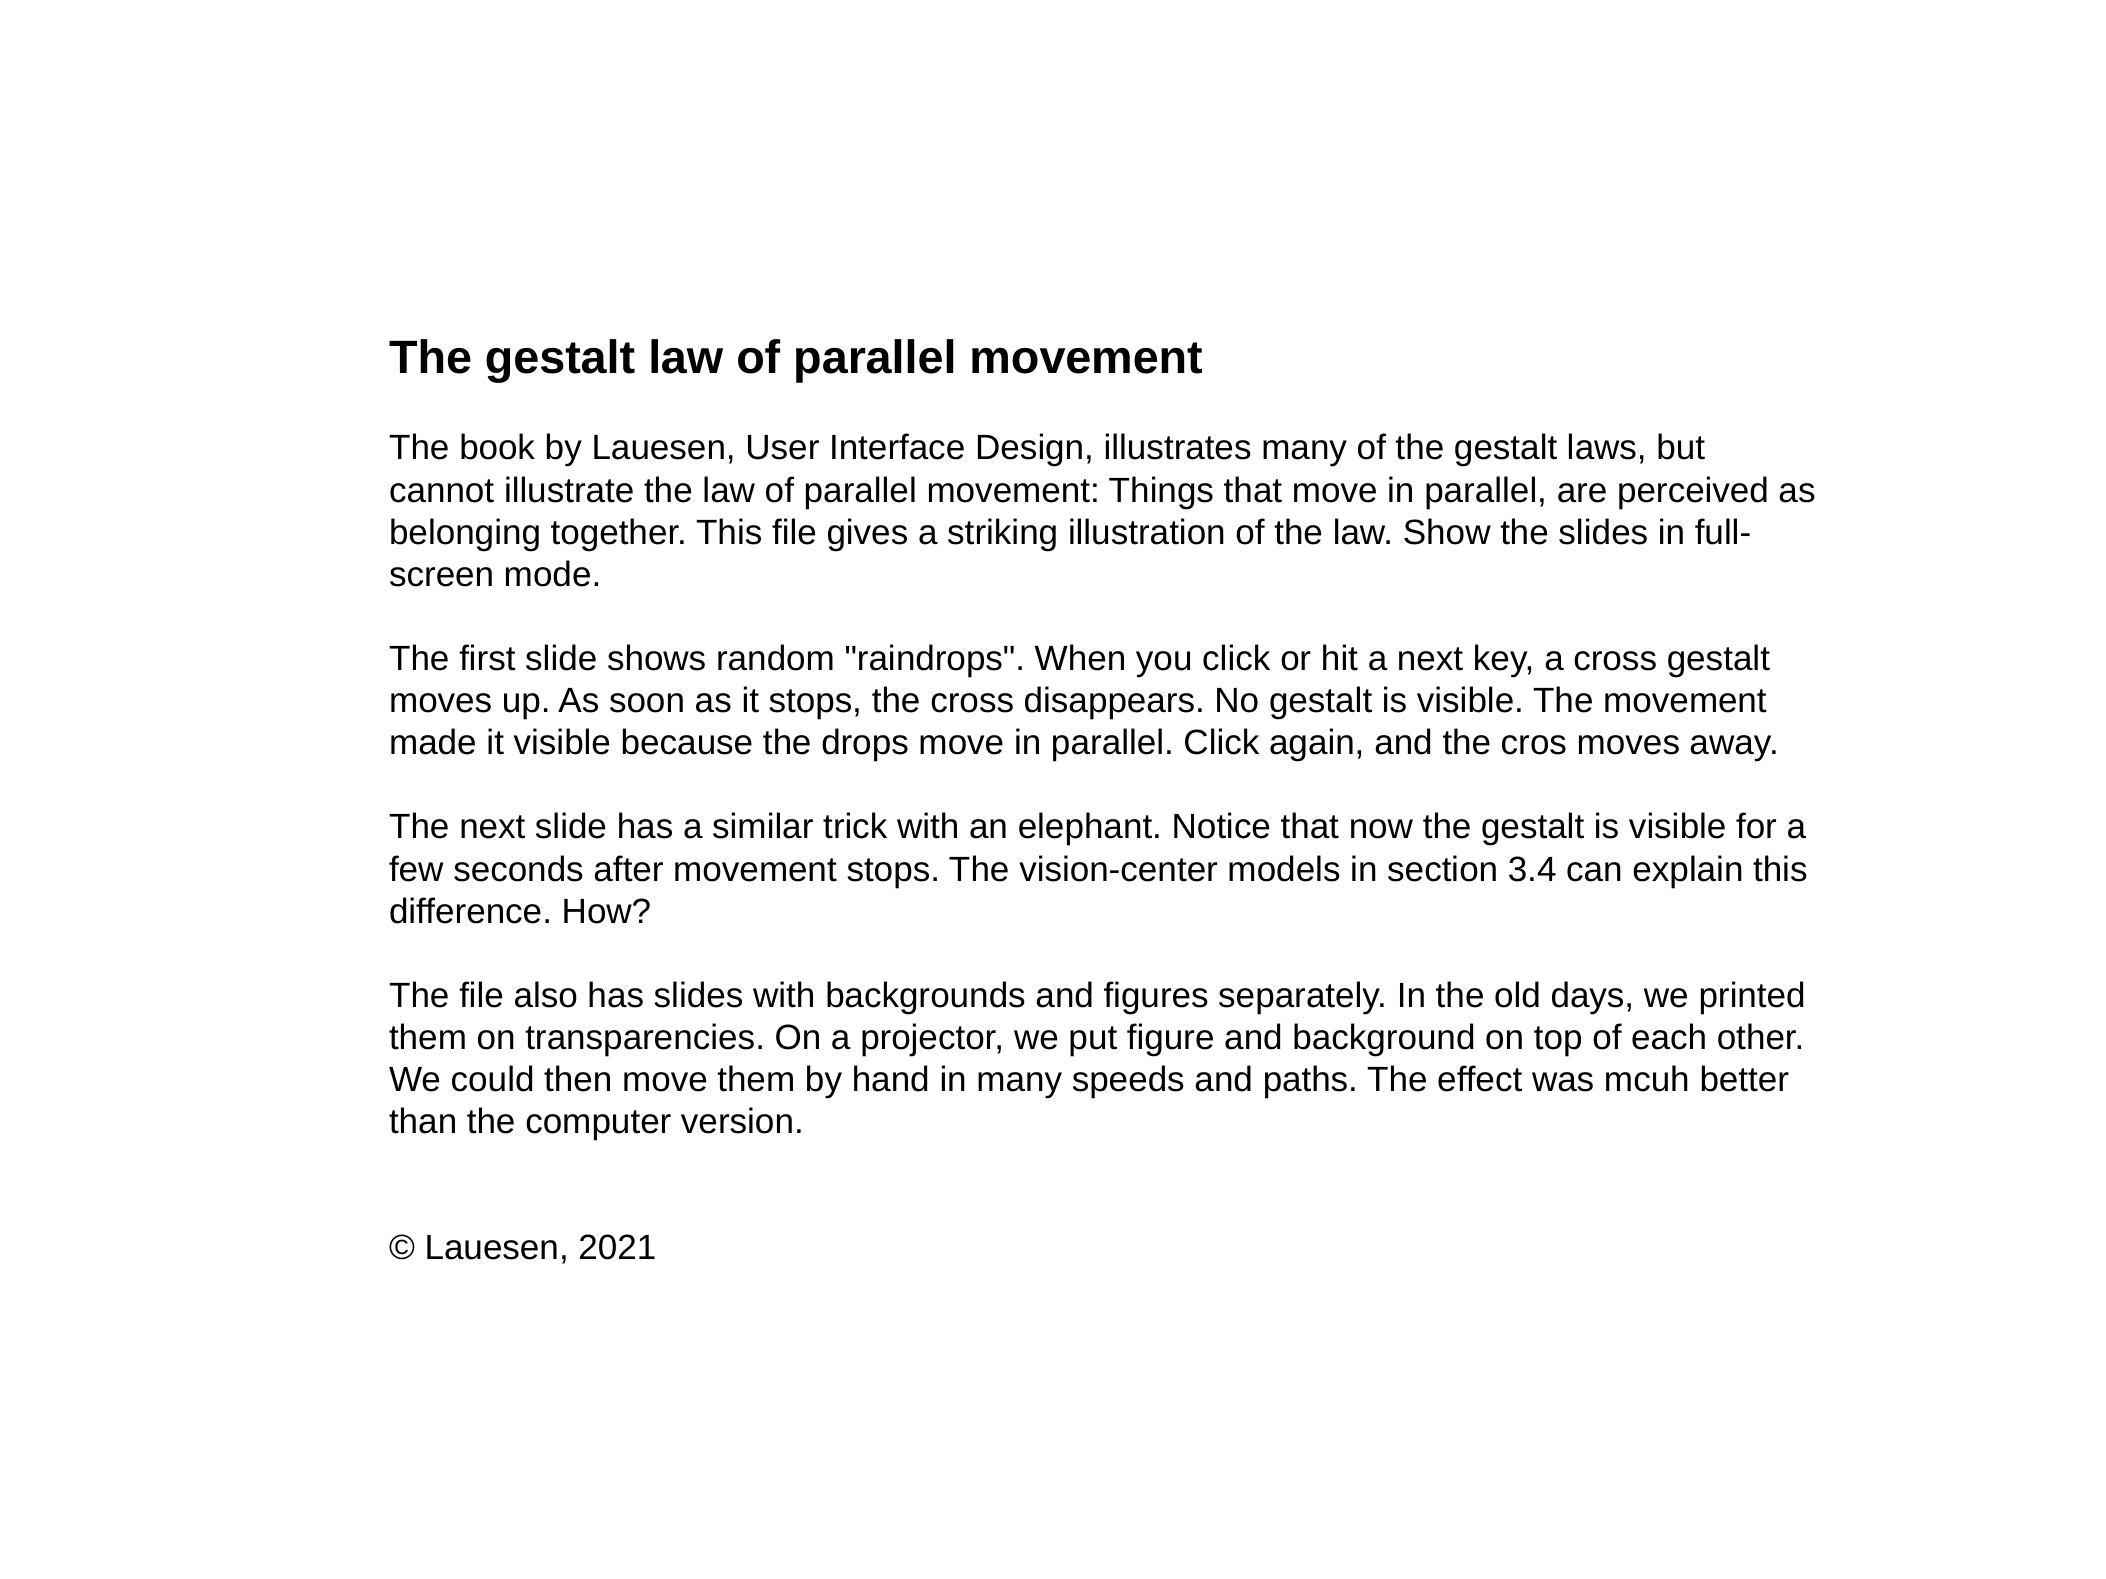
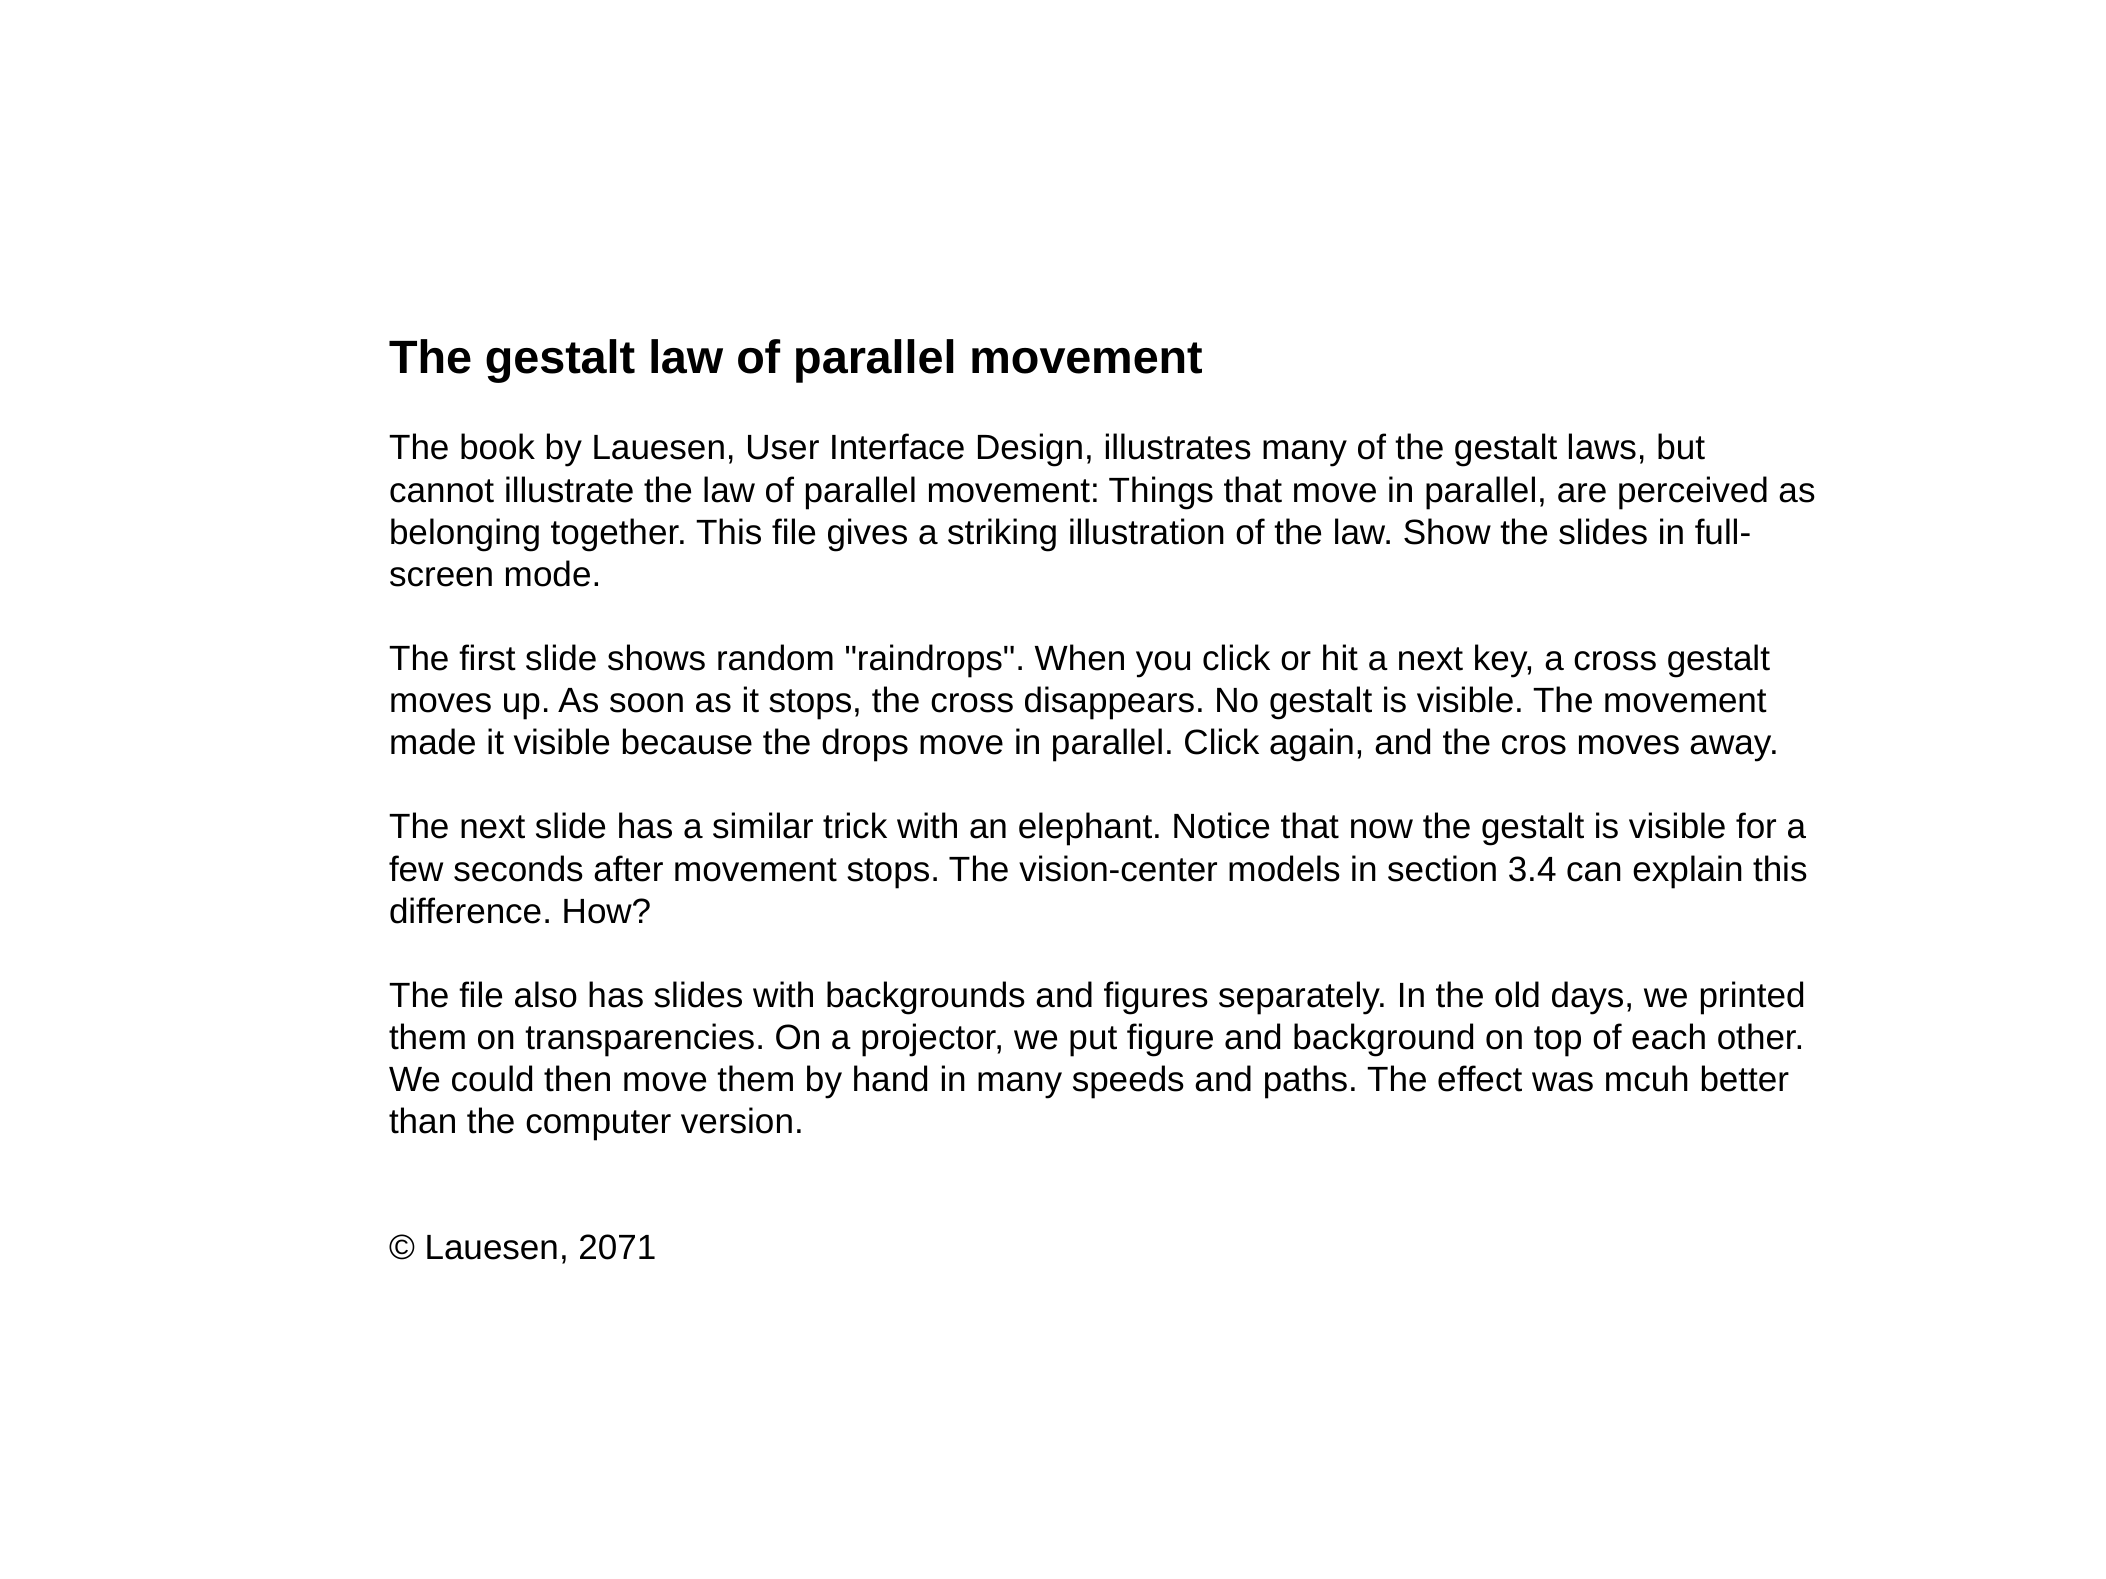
2021: 2021 -> 2071
